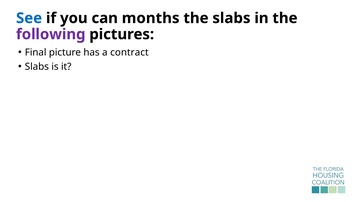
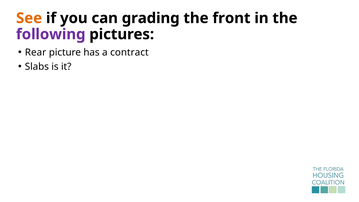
See colour: blue -> orange
months: months -> grading
the slabs: slabs -> front
Final: Final -> Rear
